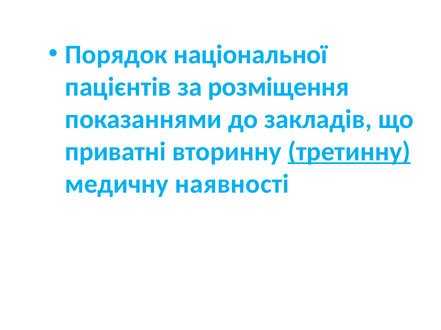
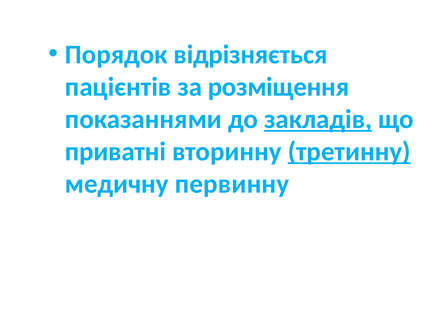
національної: національної -> відрізняється
закладів underline: none -> present
наявності: наявності -> первинну
